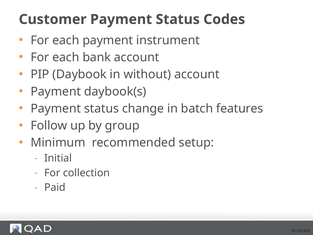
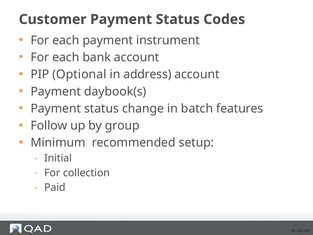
Daybook: Daybook -> Optional
without: without -> address
